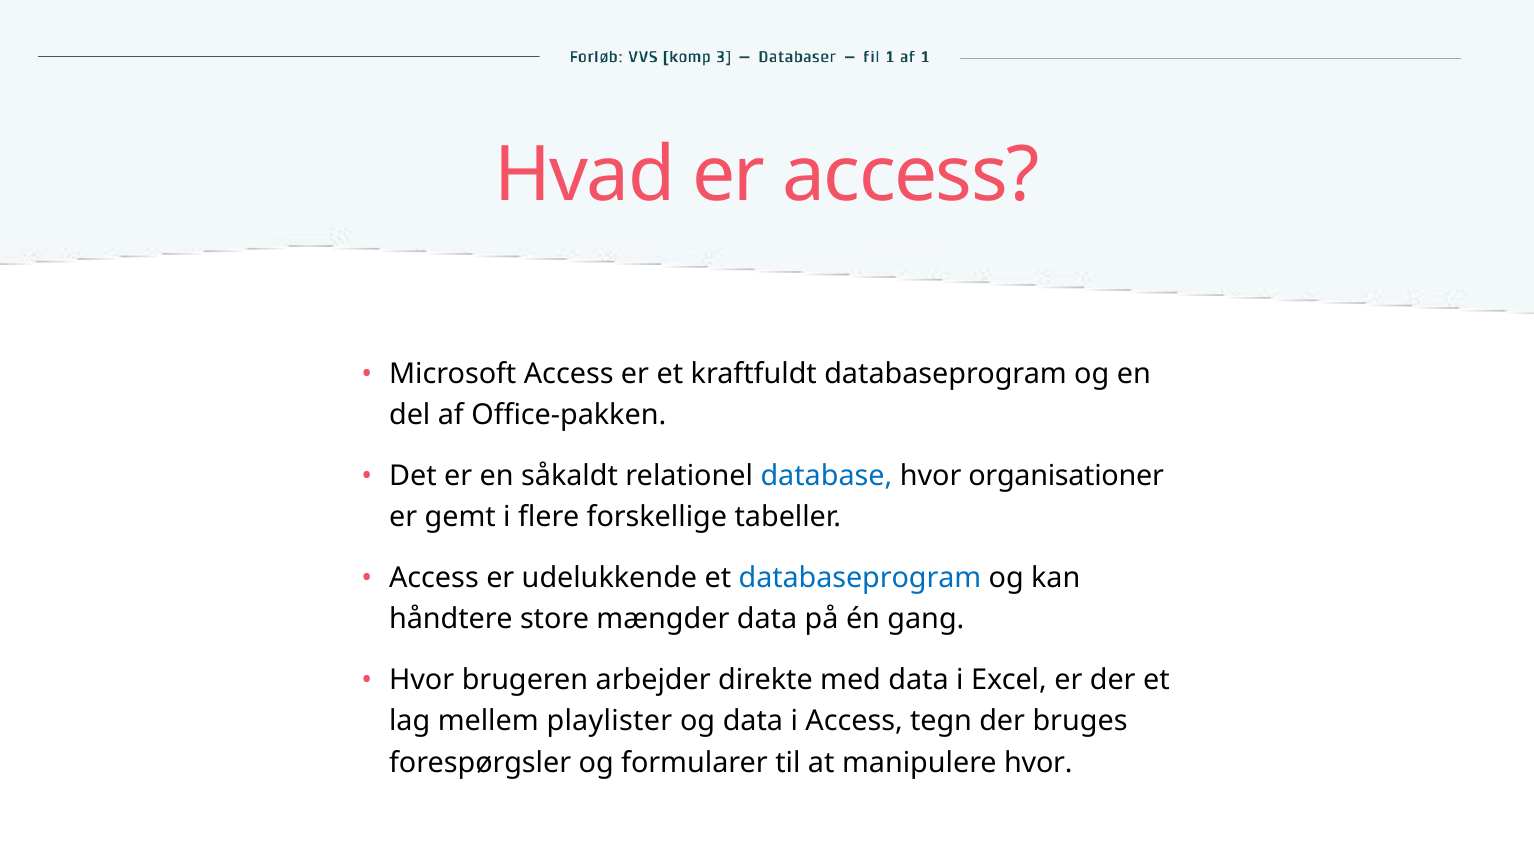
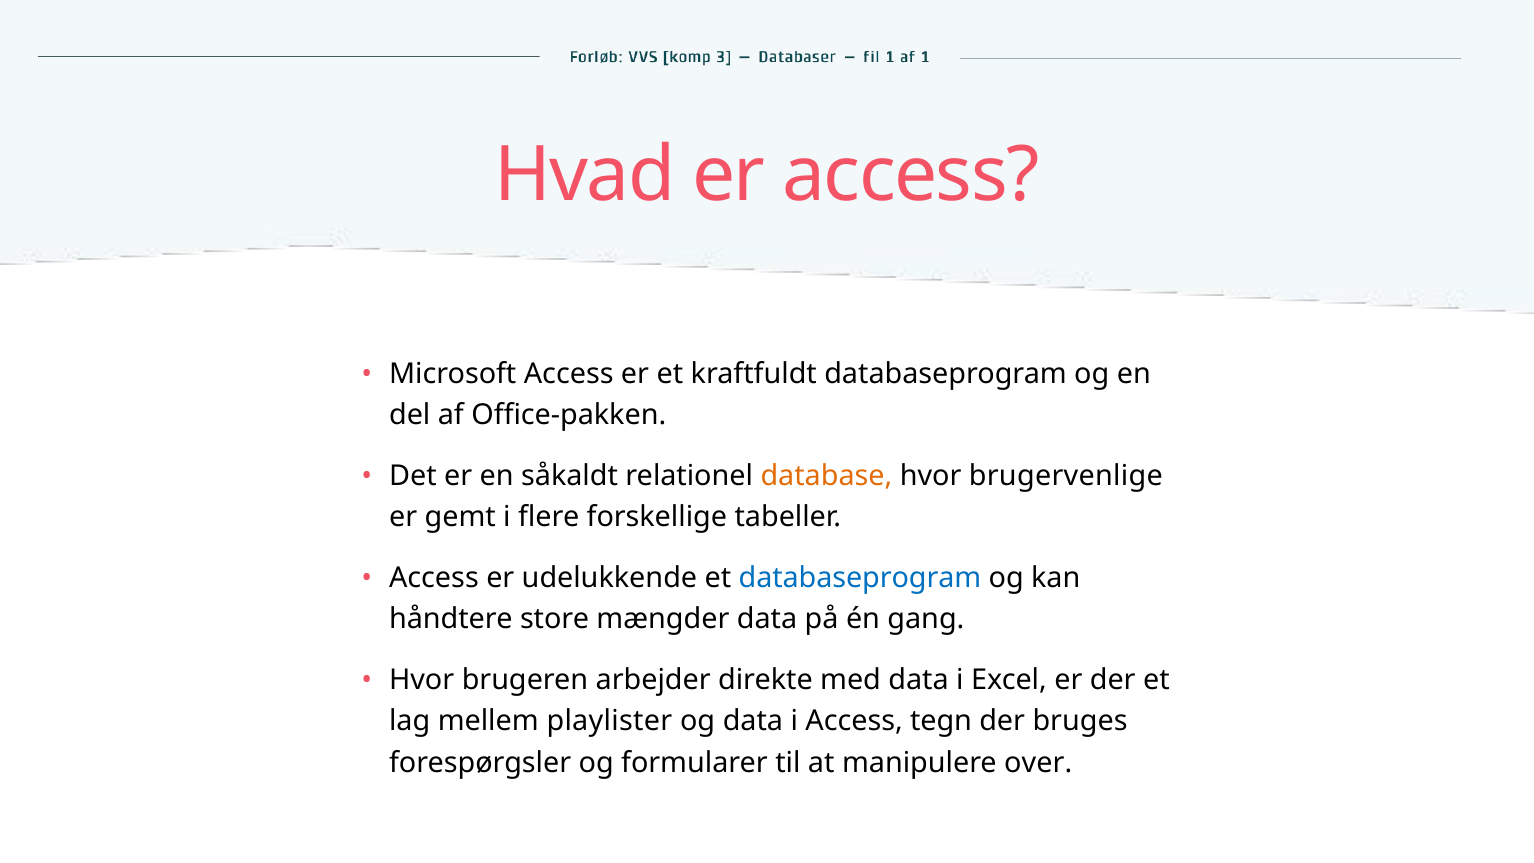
database colour: blue -> orange
organisationer: organisationer -> brugervenlige
manipulere hvor: hvor -> over
